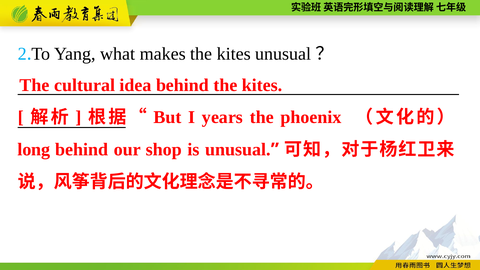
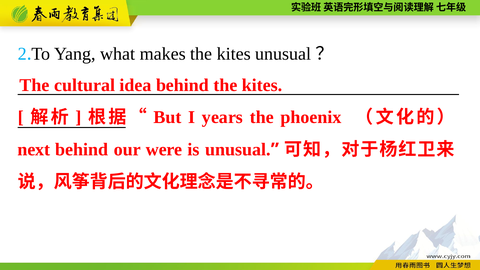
long: long -> next
shop: shop -> were
